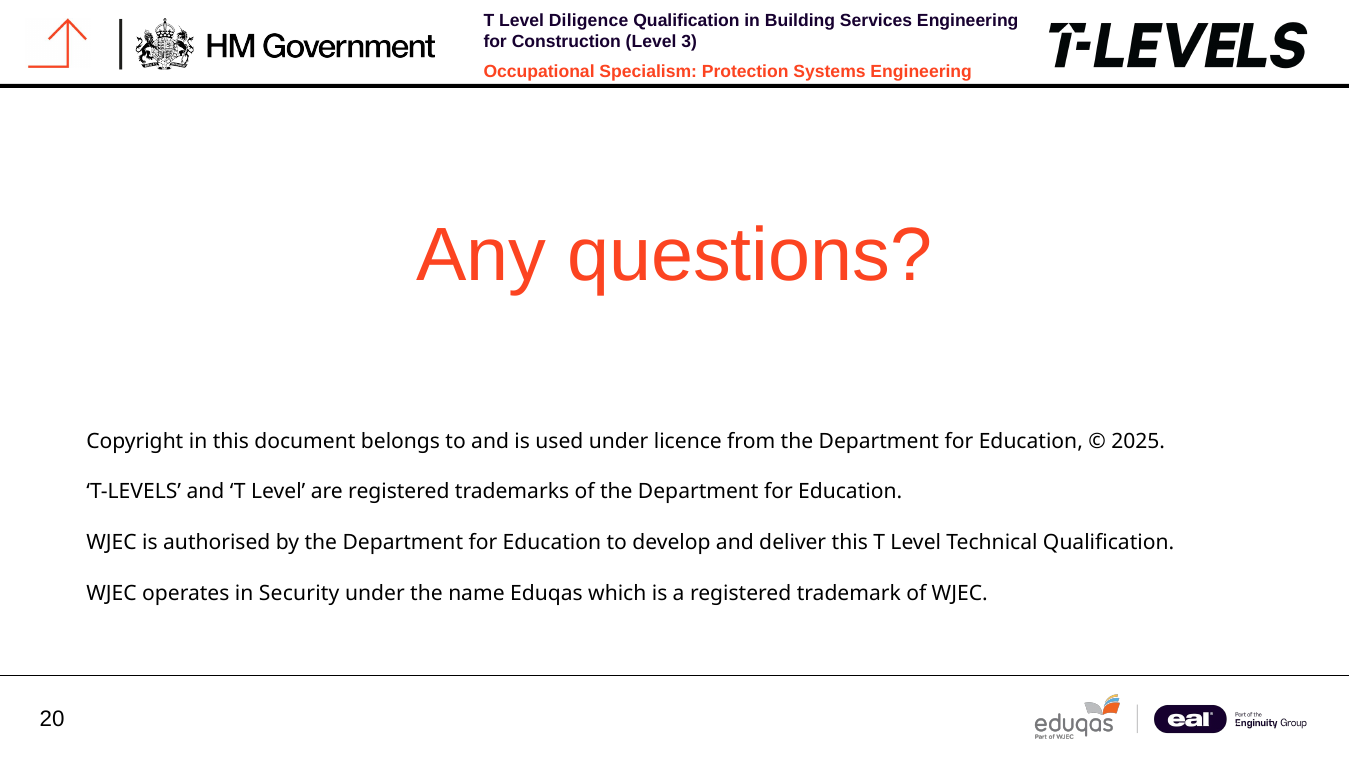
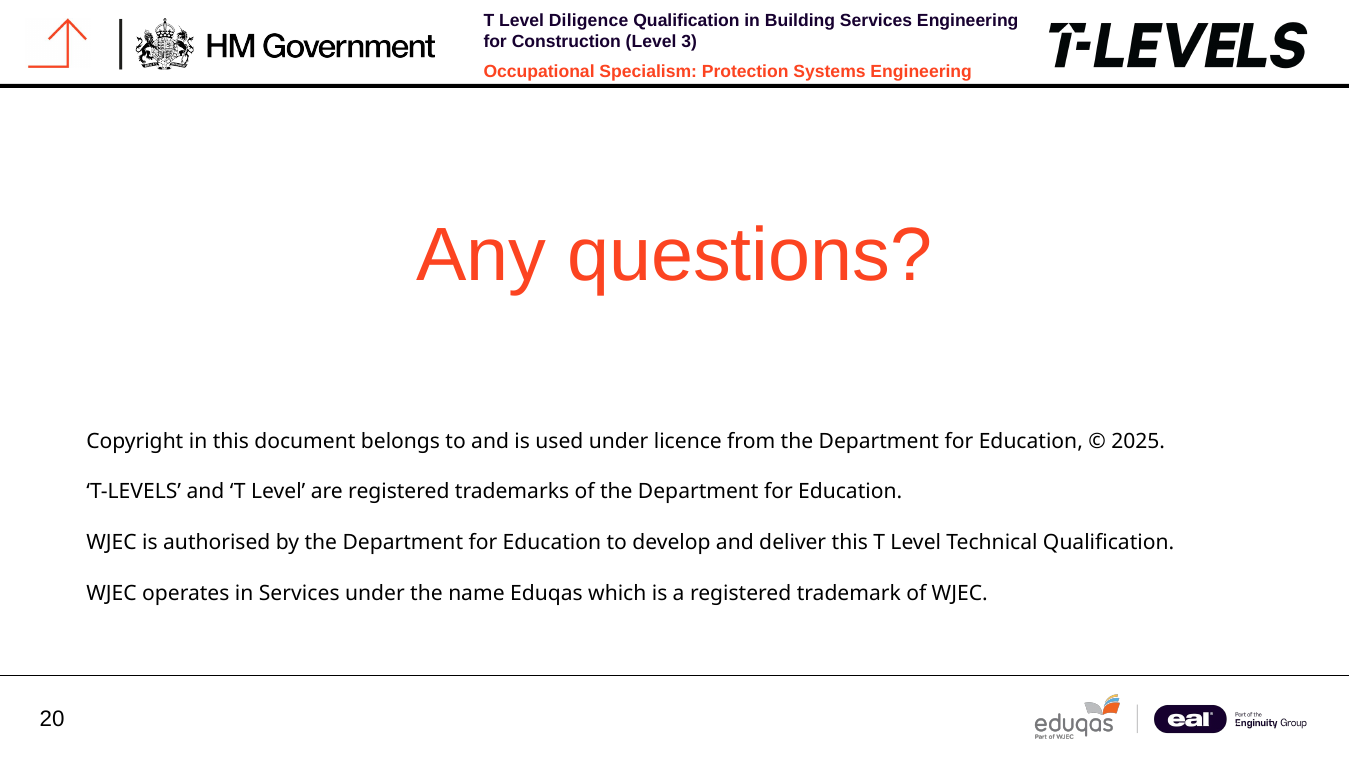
in Security: Security -> Services
